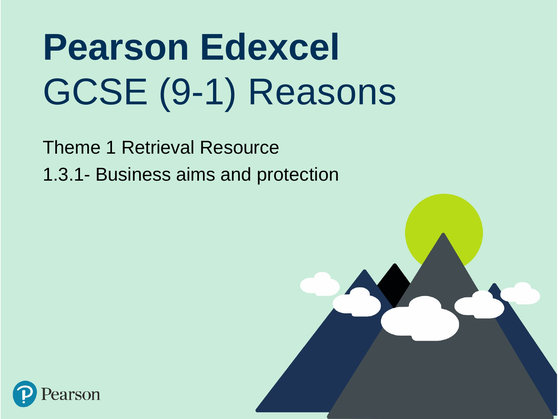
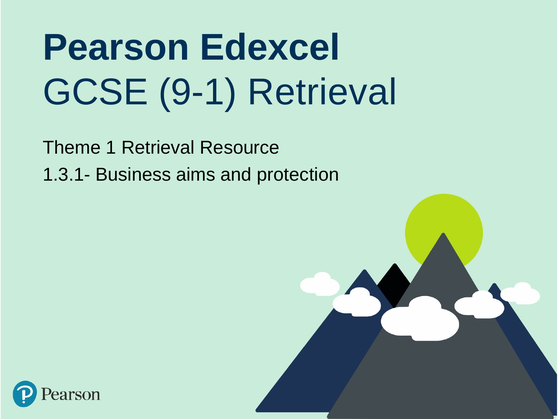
9-1 Reasons: Reasons -> Retrieval
